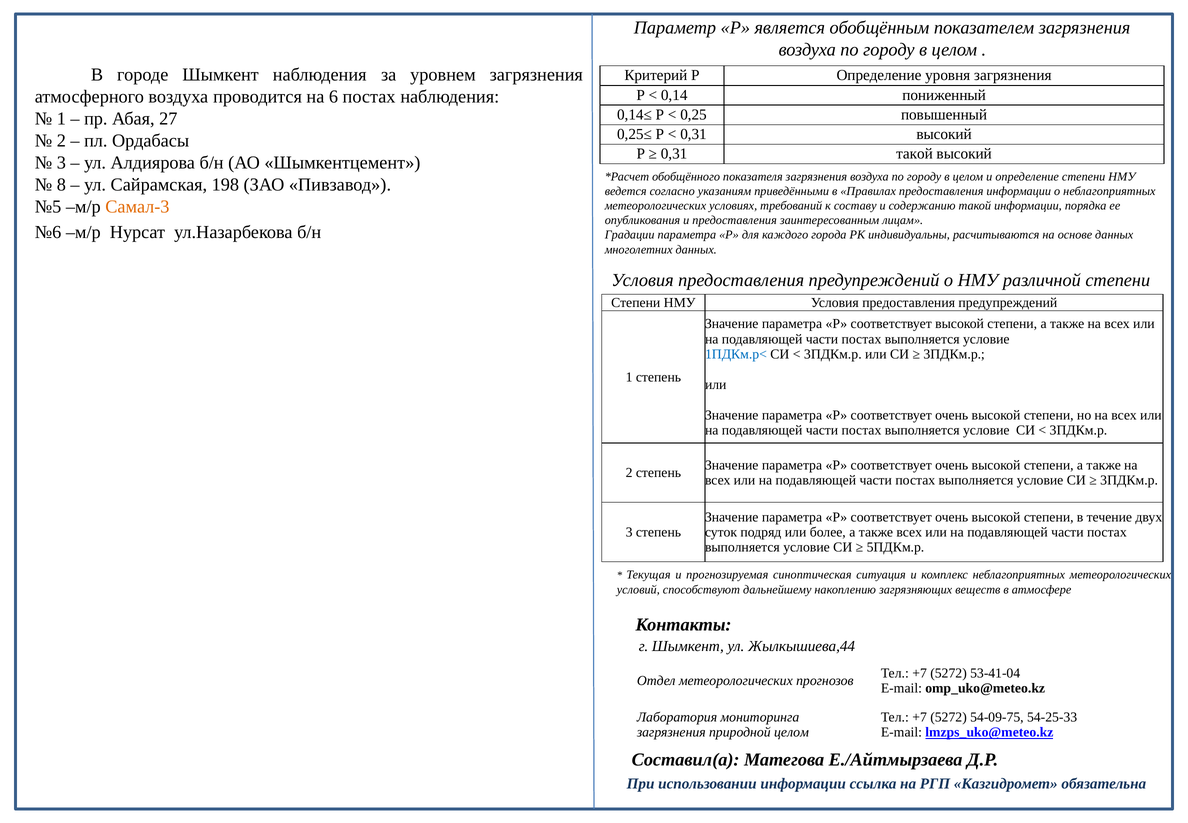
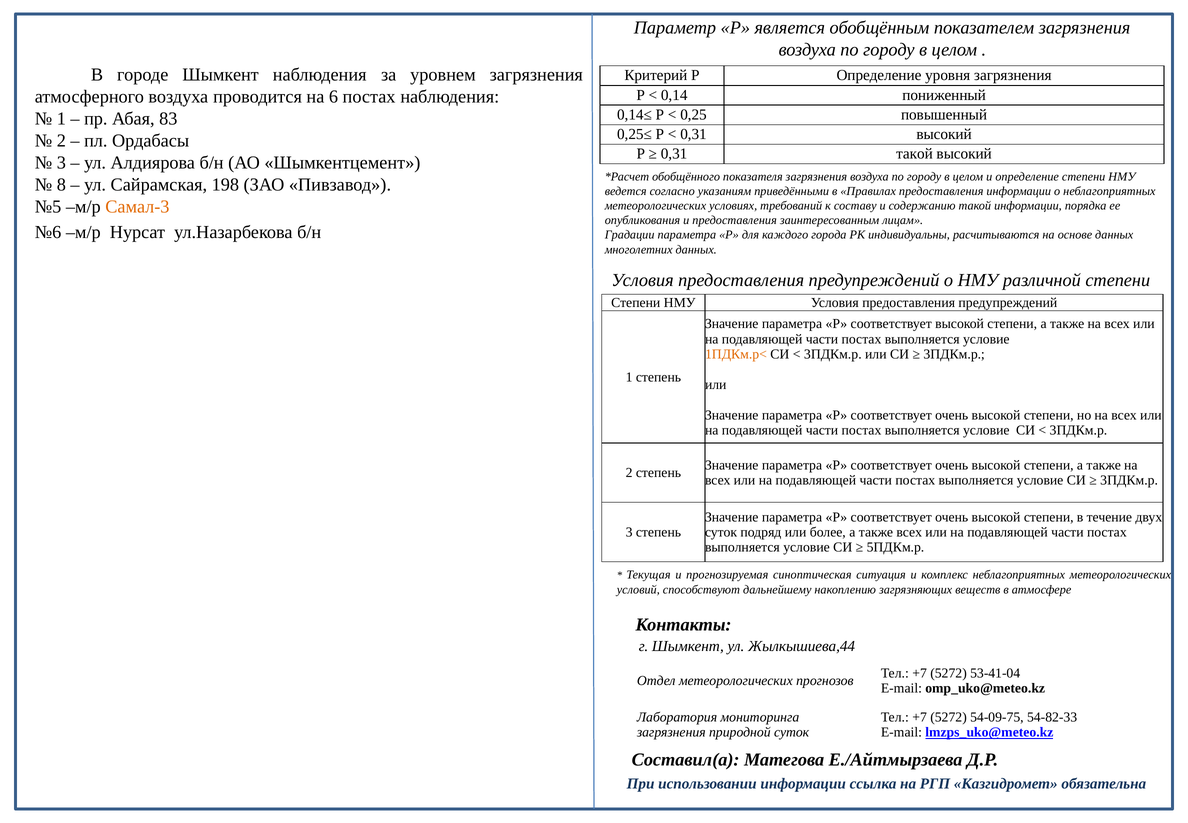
27: 27 -> 83
1ПДКм.р< colour: blue -> orange
54-25-33: 54-25-33 -> 54-82-33
природной целом: целом -> суток
